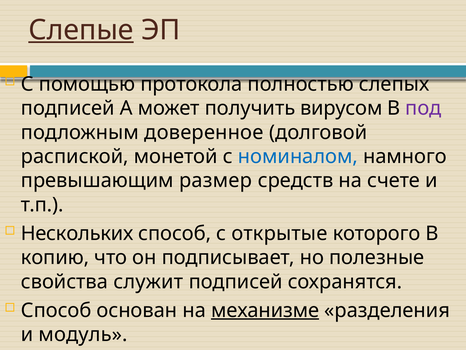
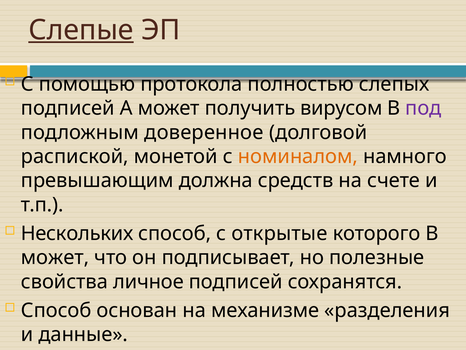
номиналом colour: blue -> orange
размер: размер -> должна
копию at (55, 257): копию -> может
служит: служит -> личное
механизме underline: present -> none
модуль: модуль -> данные
